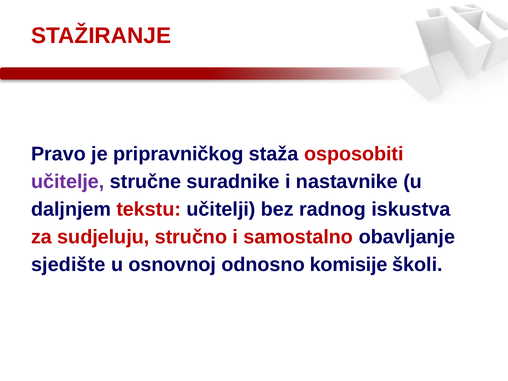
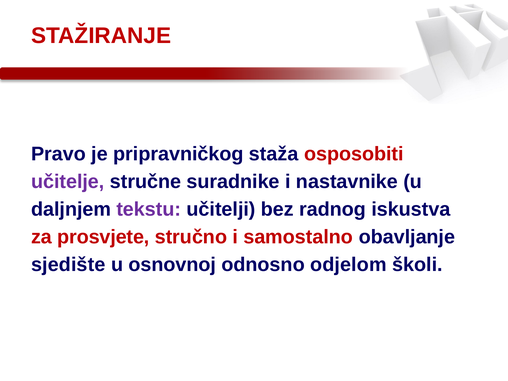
tekstu colour: red -> purple
sudjeluju: sudjeluju -> prosvjete
komisije: komisije -> odjelom
